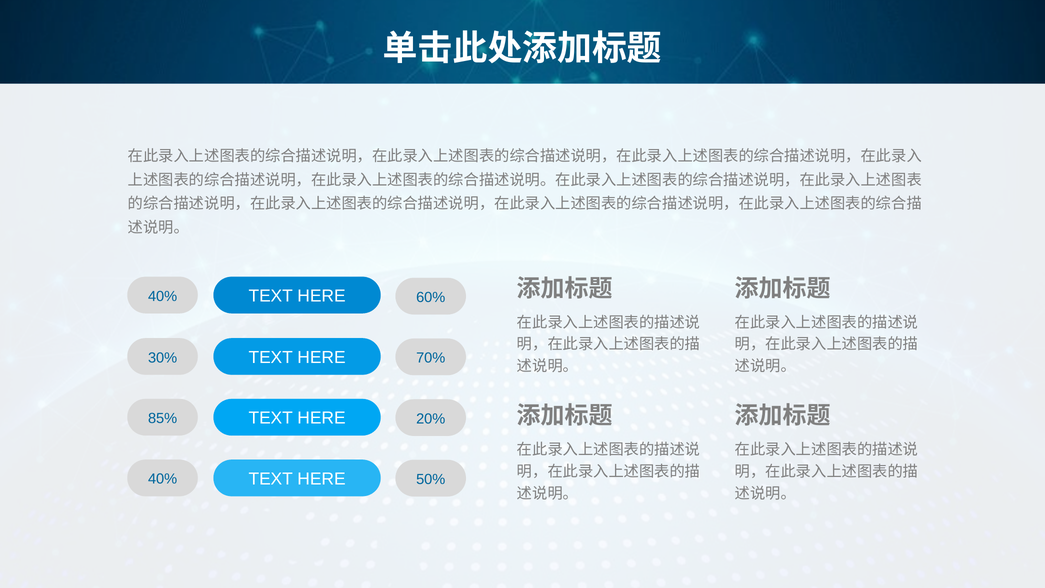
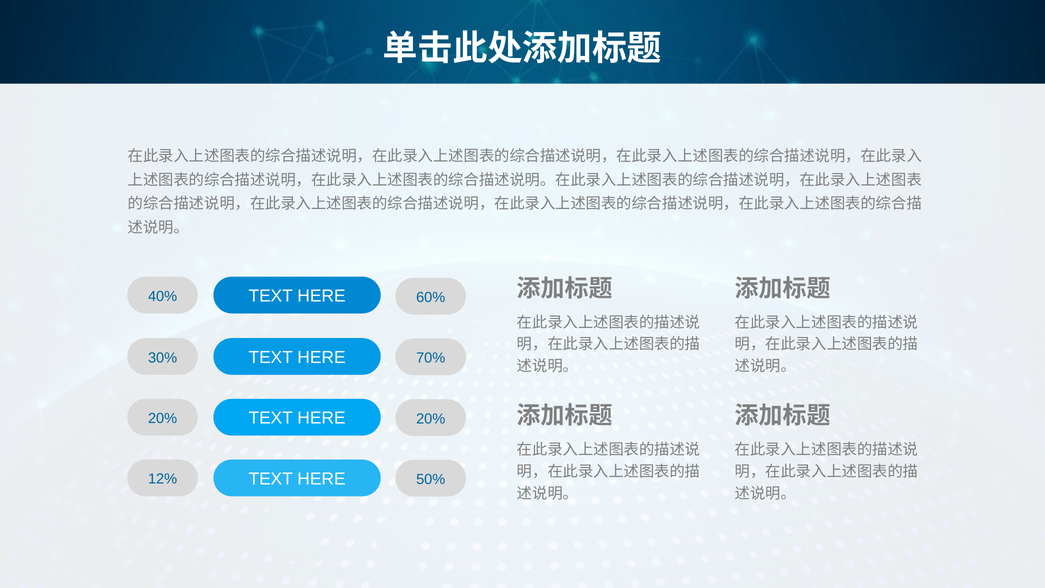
85% at (163, 418): 85% -> 20%
40% at (163, 479): 40% -> 12%
